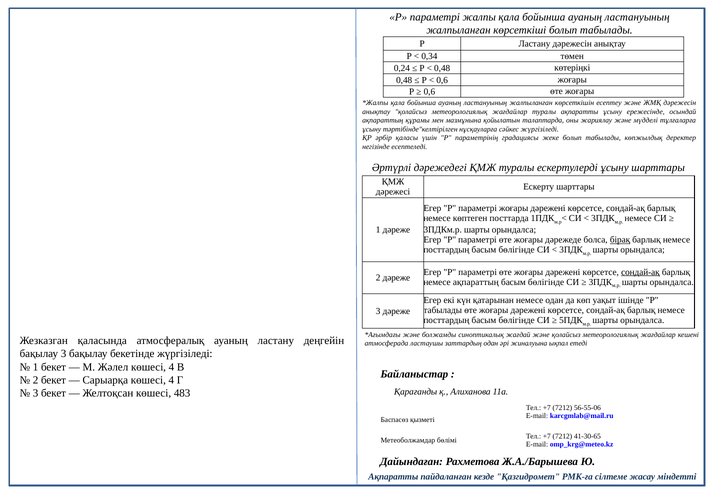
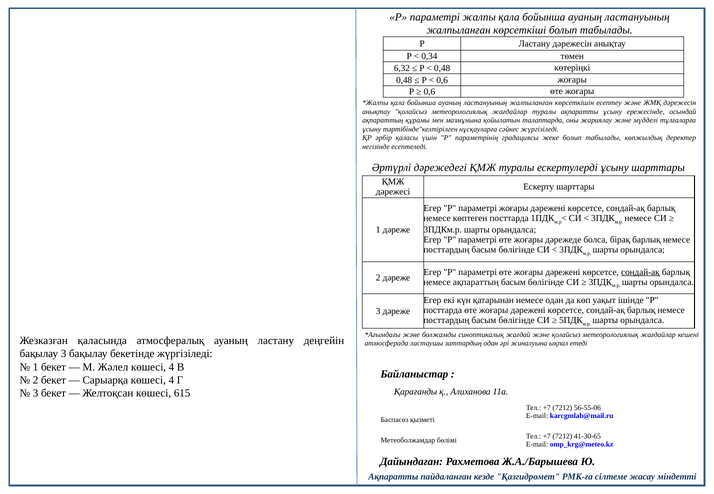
0,24: 0,24 -> 6,32
бірақ underline: present -> none
табылады at (443, 310): табылады -> посттарда
483: 483 -> 615
